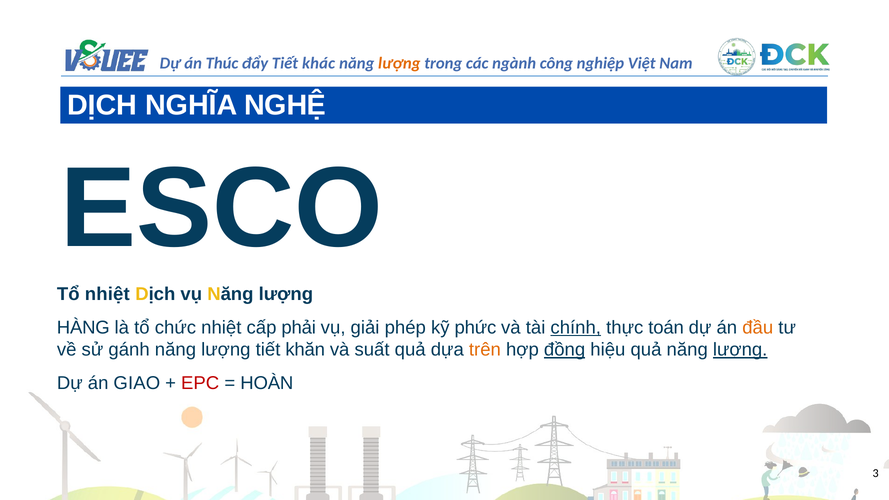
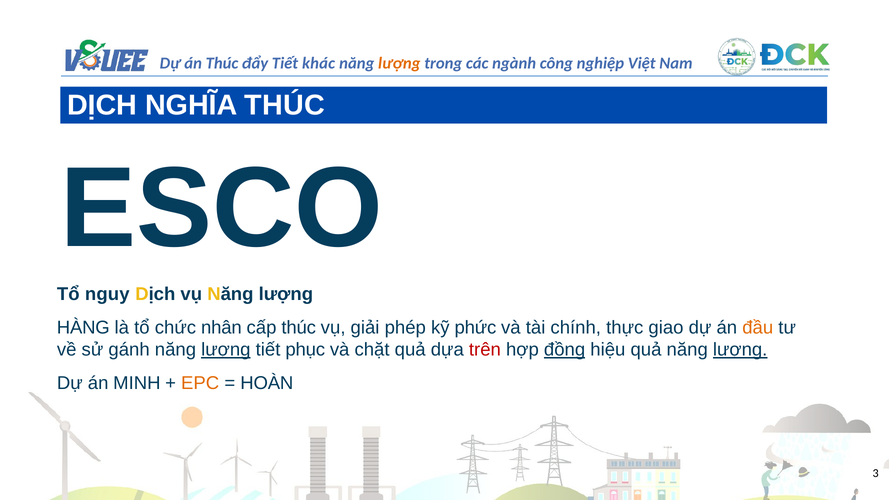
NGHĨA NGHỆ: NGHỆ -> THÚC
Tổ nhiệt: nhiệt -> nguy
chức nhiệt: nhiệt -> nhân
cấp phải: phải -> thúc
chính underline: present -> none
toán: toán -> giao
lượng at (226, 350) underline: none -> present
khăn: khăn -> phục
suất: suất -> chặt
trên colour: orange -> red
GIAO: GIAO -> MINH
EPC colour: red -> orange
